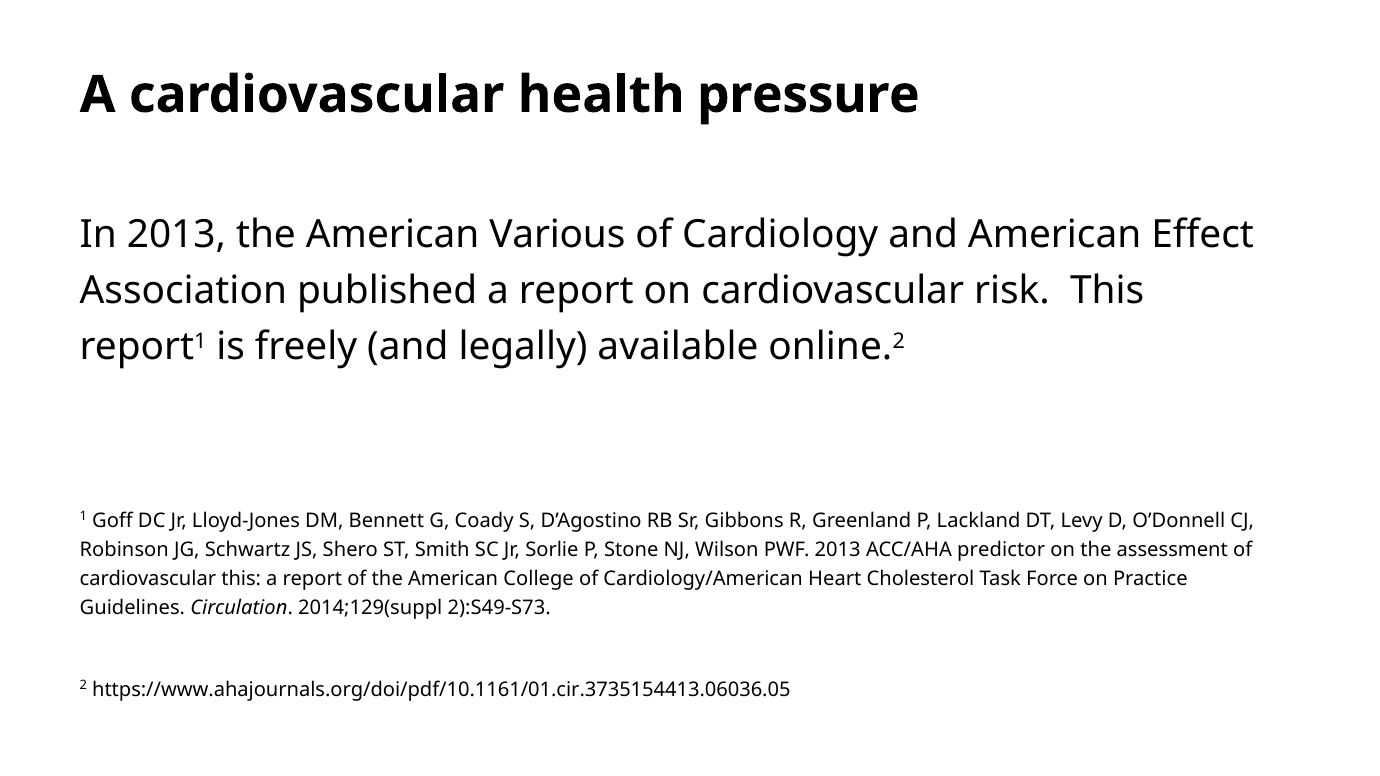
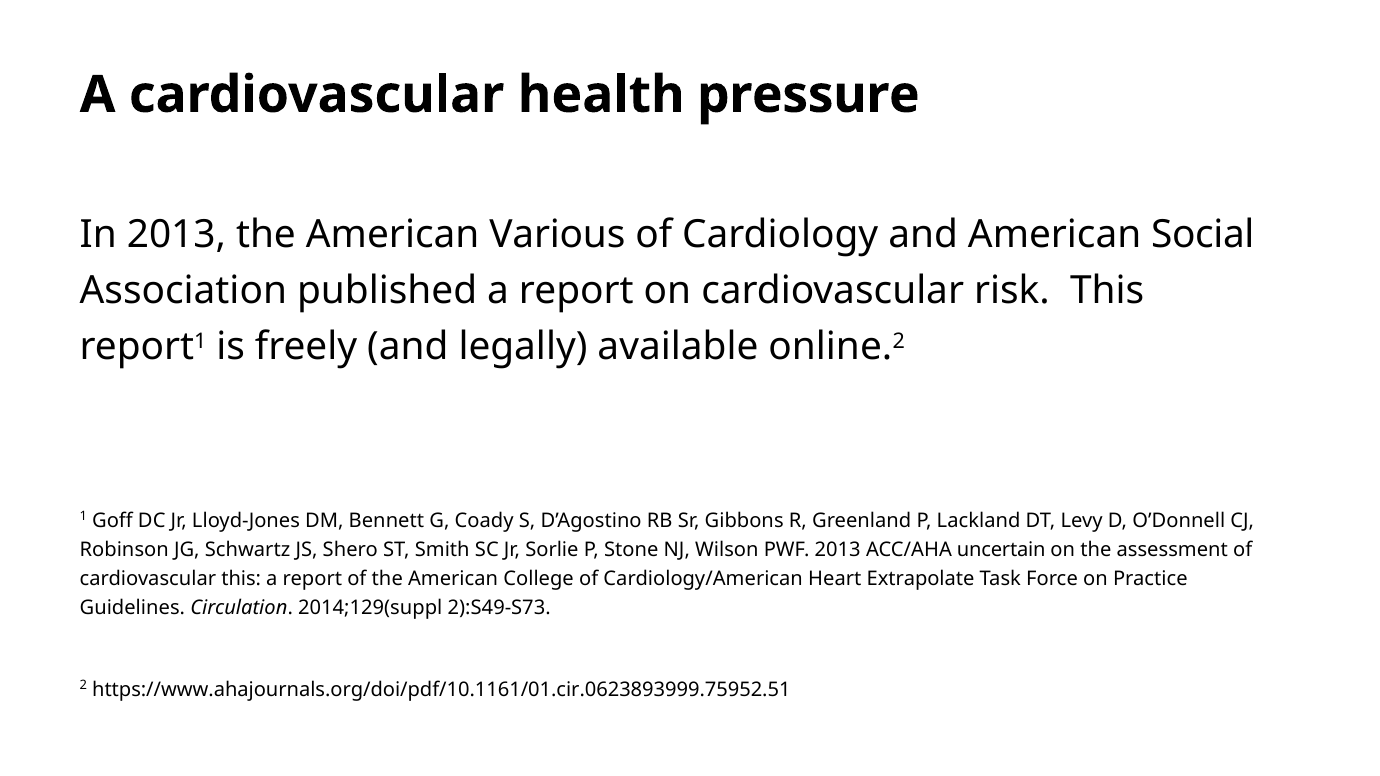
Effect: Effect -> Social
predictor: predictor -> uncertain
Cholesterol: Cholesterol -> Extrapolate
https://www.ahajournals.org/doi/pdf/10.1161/01.cir.3735154413.06036.05: https://www.ahajournals.org/doi/pdf/10.1161/01.cir.3735154413.06036.05 -> https://www.ahajournals.org/doi/pdf/10.1161/01.cir.0623893999.75952.51
